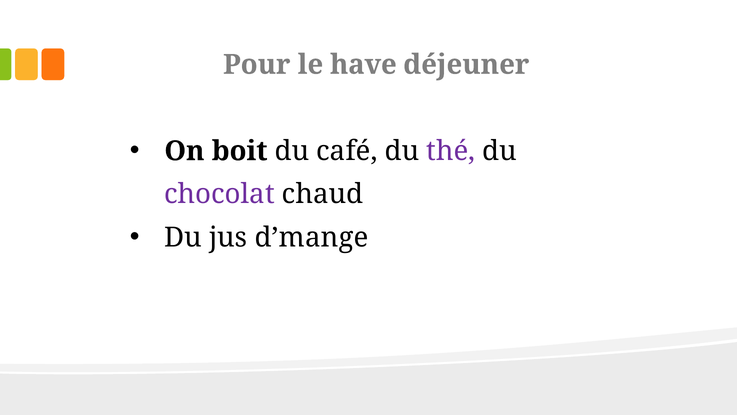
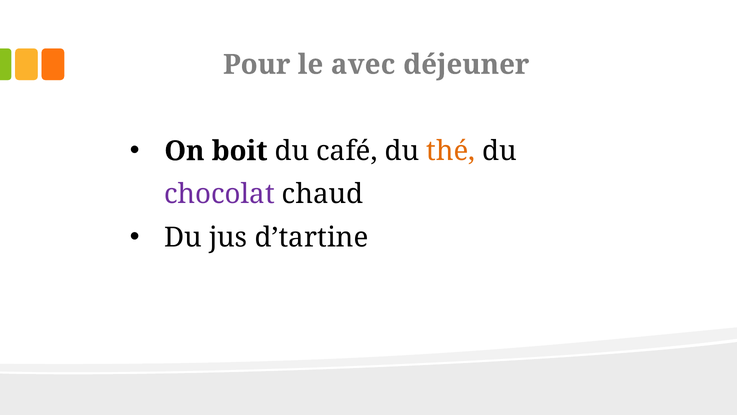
have: have -> avec
thé colour: purple -> orange
d’mange: d’mange -> d’tartine
